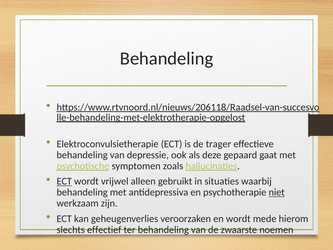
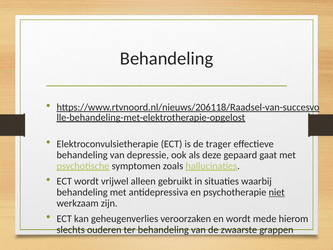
ECT at (64, 181) underline: present -> none
effectief: effectief -> ouderen
noemen: noemen -> grappen
